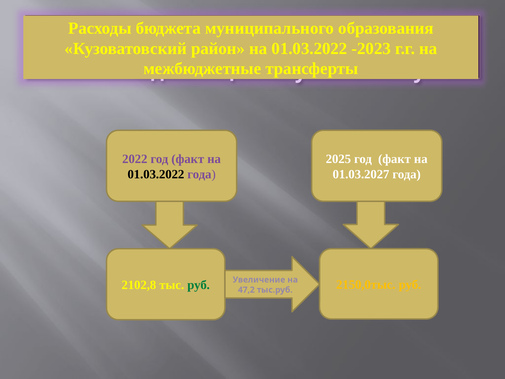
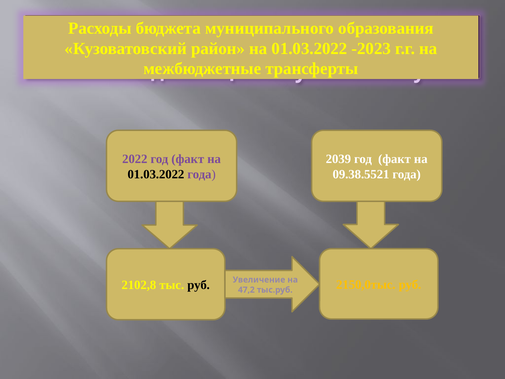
2025: 2025 -> 2039
01.03.2027: 01.03.2027 -> 09.38.5521
руб at (199, 285) colour: green -> black
